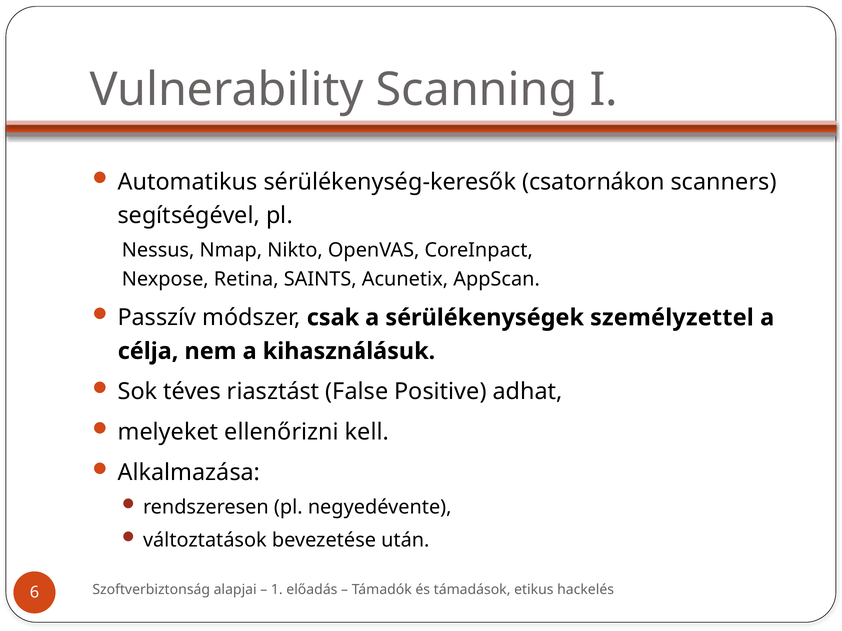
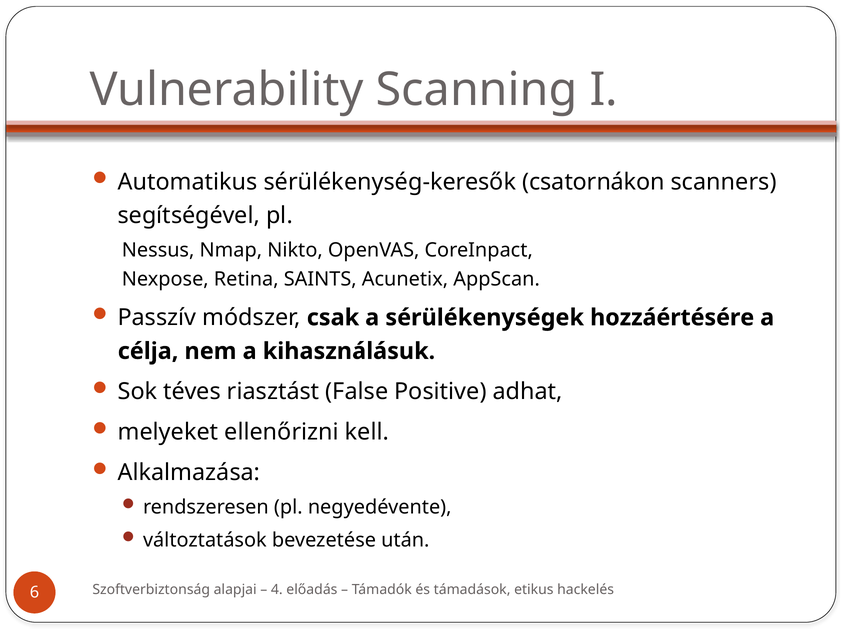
személyzettel: személyzettel -> hozzáértésére
1: 1 -> 4
